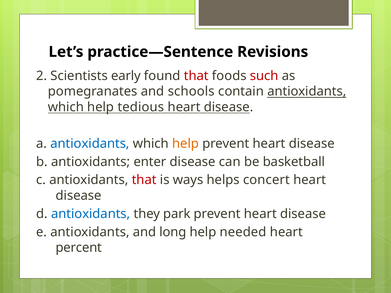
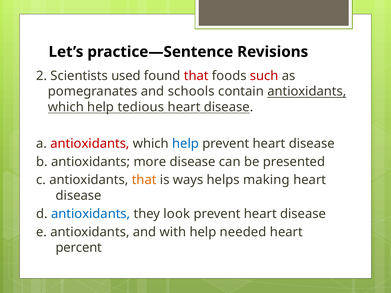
early: early -> used
antioxidants at (90, 144) colour: blue -> red
help at (186, 144) colour: orange -> blue
enter: enter -> more
basketball: basketball -> presented
that at (144, 180) colour: red -> orange
concert: concert -> making
park: park -> look
long: long -> with
